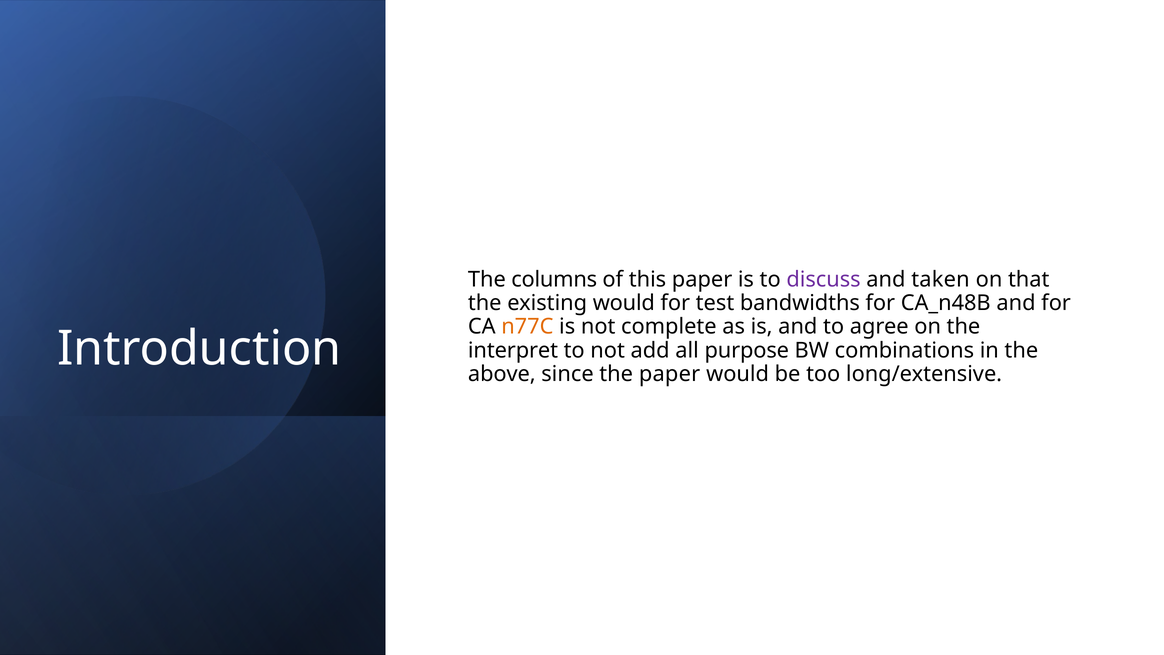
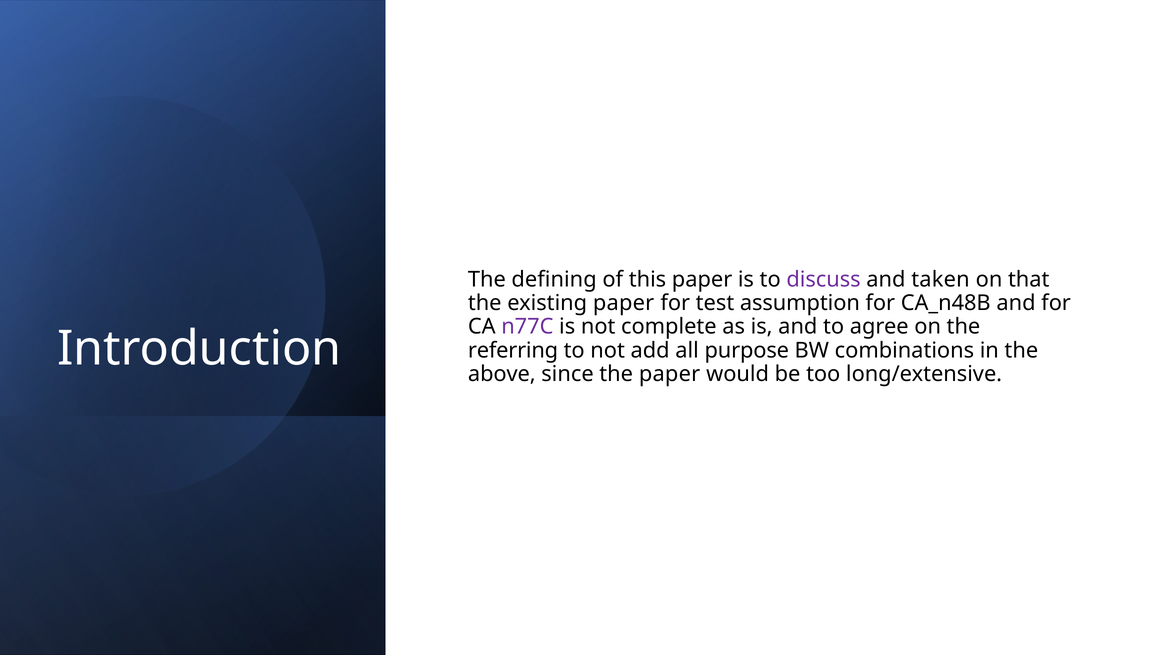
columns: columns -> defining
existing would: would -> paper
bandwidths: bandwidths -> assumption
n77C colour: orange -> purple
interpret: interpret -> referring
